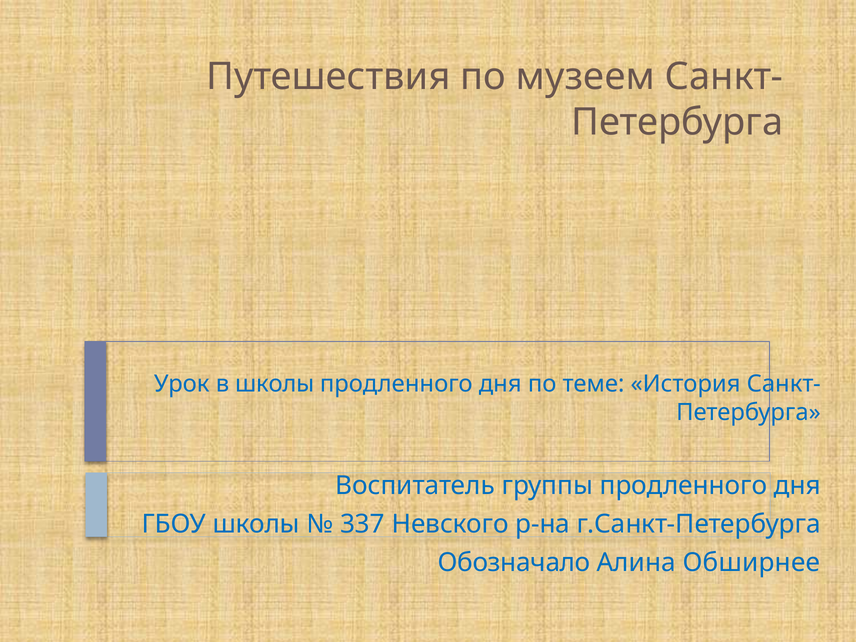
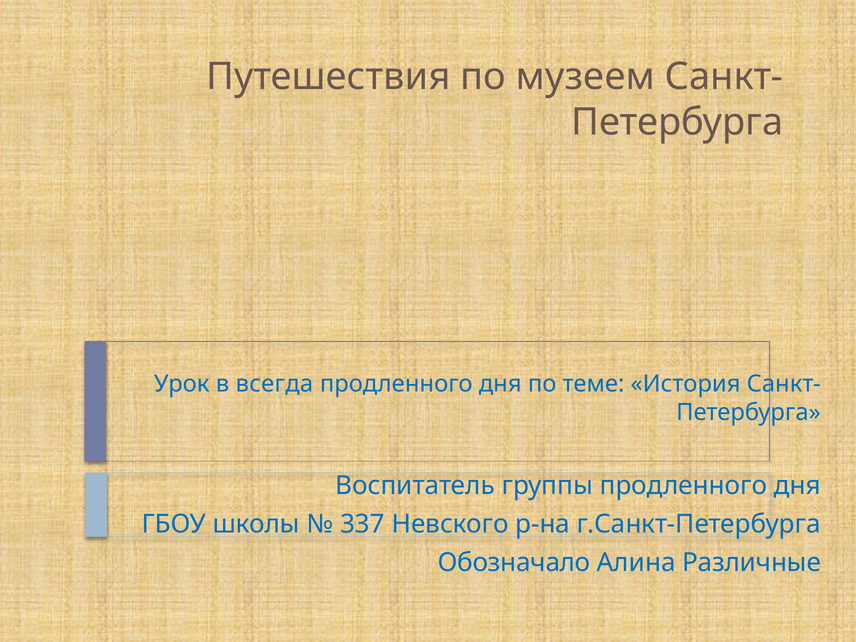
в школы: школы -> всегда
Обширнее: Обширнее -> Различные
